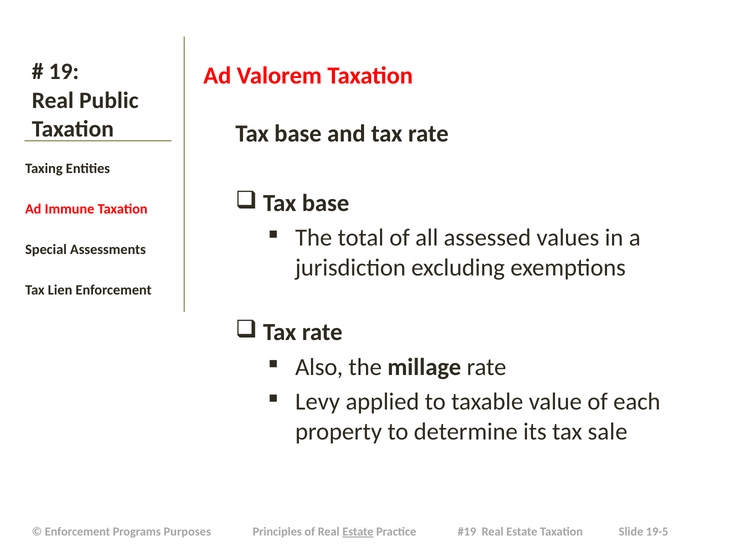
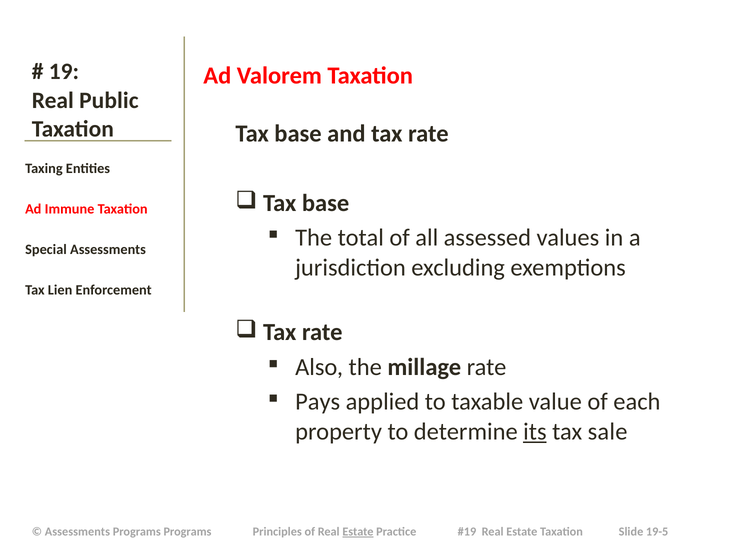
Levy: Levy -> Pays
its underline: none -> present
Enforcement at (77, 532): Enforcement -> Assessments
Programs Purposes: Purposes -> Programs
